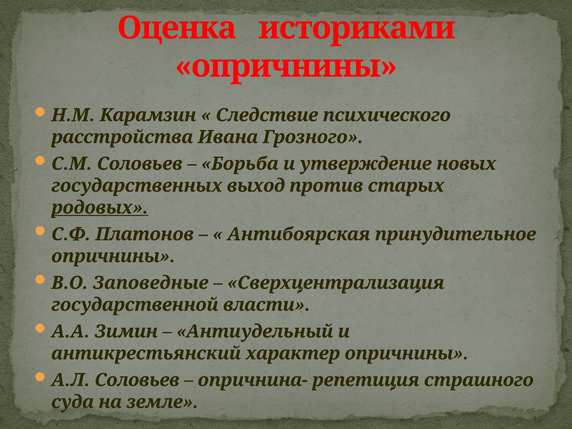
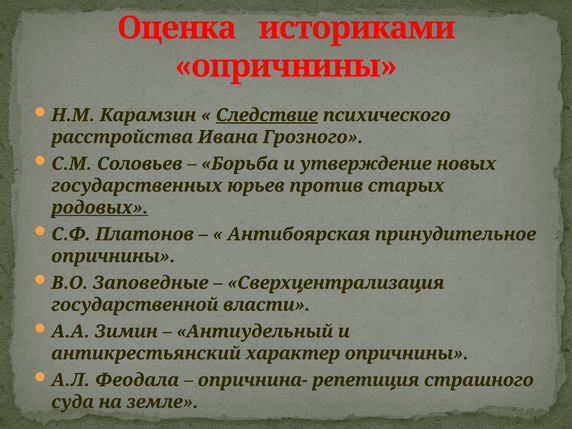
Следствие underline: none -> present
выход: выход -> юрьев
А.Л Соловьев: Соловьев -> Феодала
